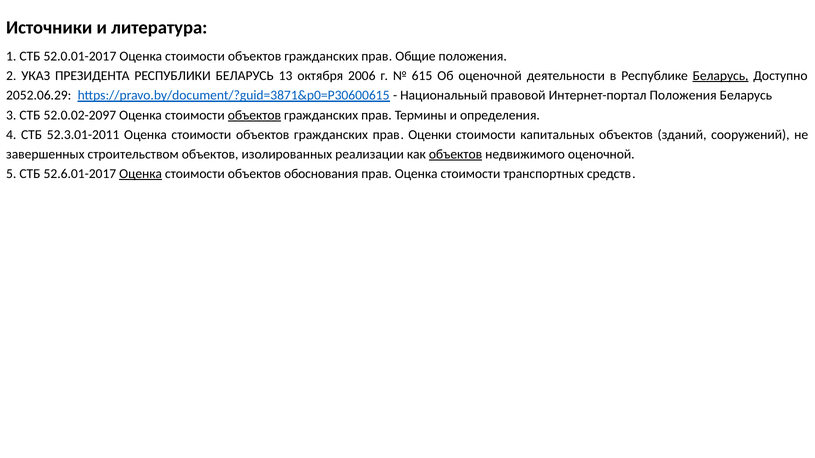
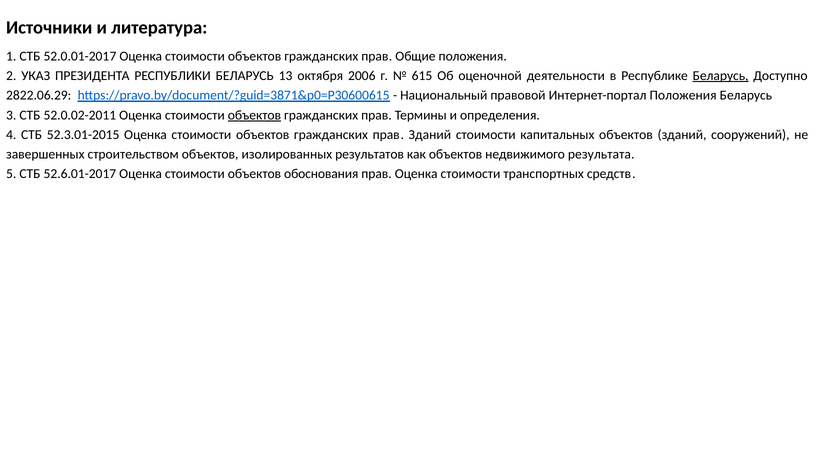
2052.06.29: 2052.06.29 -> 2822.06.29
52.0.02-2097: 52.0.02-2097 -> 52.0.02-2011
52.3.01-2011: 52.3.01-2011 -> 52.3.01-2015
прав Оценки: Оценки -> Зданий
реализации: реализации -> результатов
объектов at (456, 154) underline: present -> none
недвижимого оценочной: оценочной -> результата
Оценка at (141, 174) underline: present -> none
